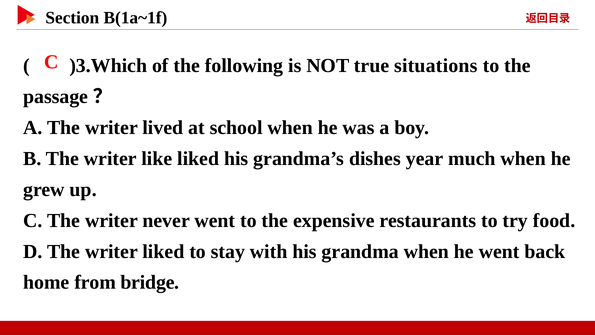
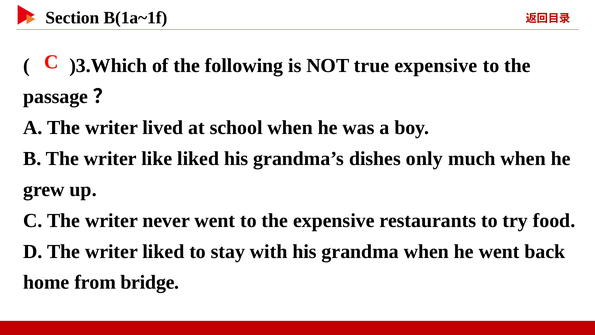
true situations: situations -> expensive
year: year -> only
